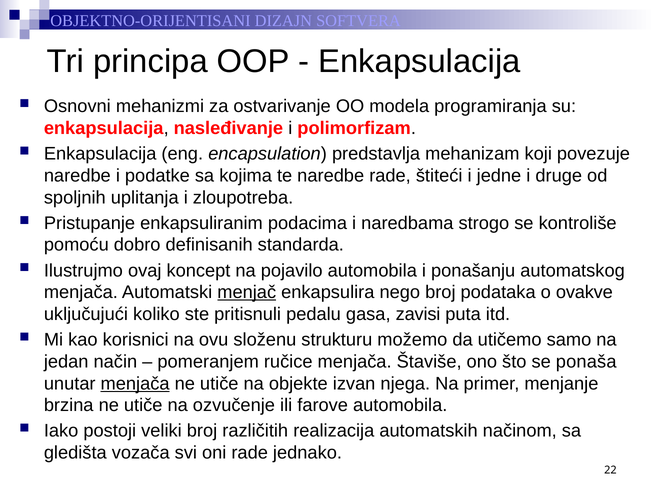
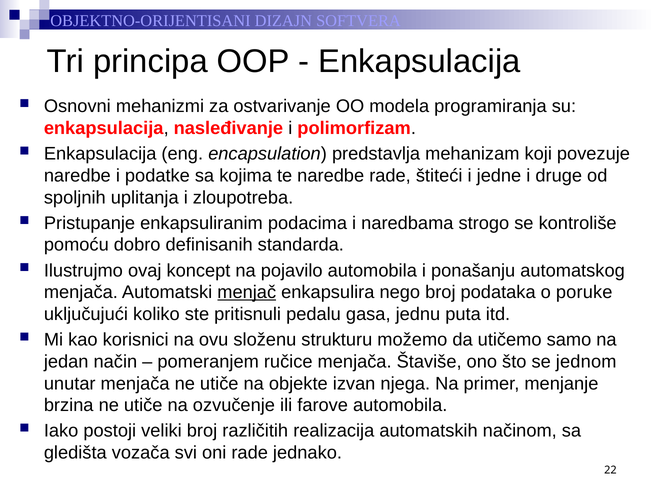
ovakve: ovakve -> poruke
zavisi: zavisi -> jednu
ponaša: ponaša -> jednom
menjača at (135, 384) underline: present -> none
